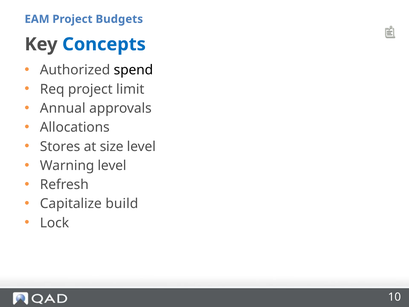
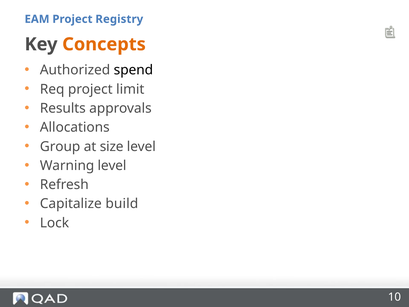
Budgets: Budgets -> Registry
Concepts colour: blue -> orange
Annual: Annual -> Results
Stores: Stores -> Group
